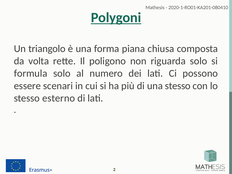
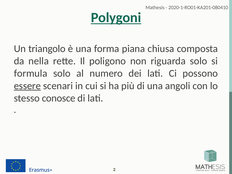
volta: volta -> nella
essere underline: none -> present
una stesso: stesso -> angoli
esterno: esterno -> conosce
